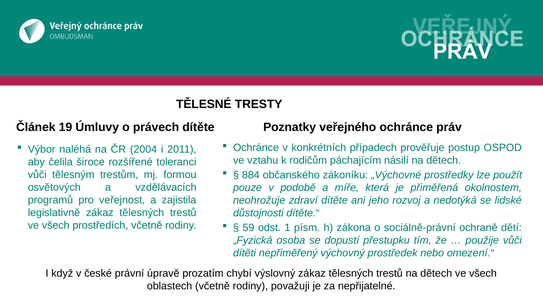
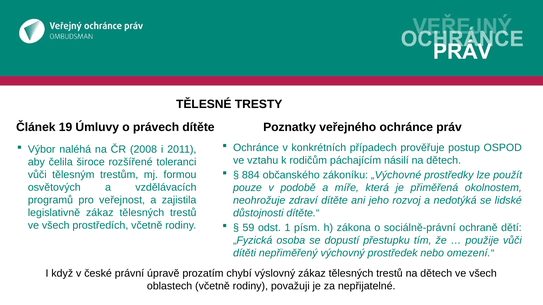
2004: 2004 -> 2008
